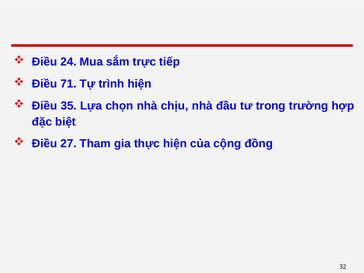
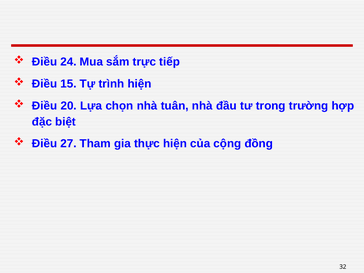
71: 71 -> 15
35: 35 -> 20
chịu: chịu -> tuân
